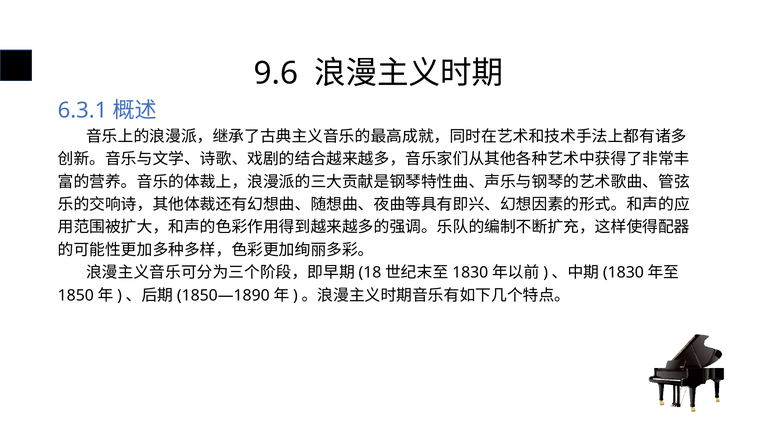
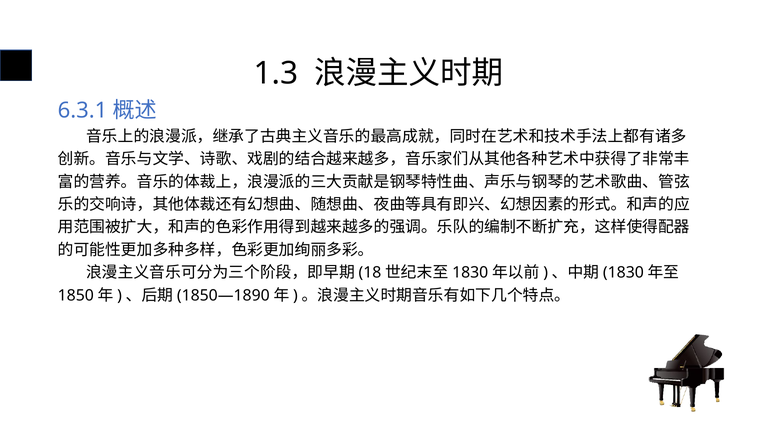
9.6: 9.6 -> 1.3
